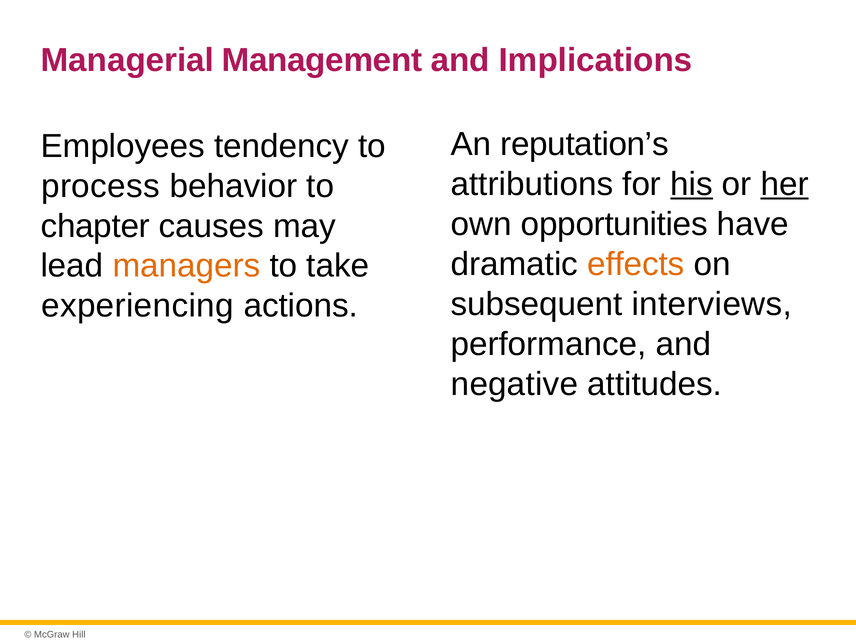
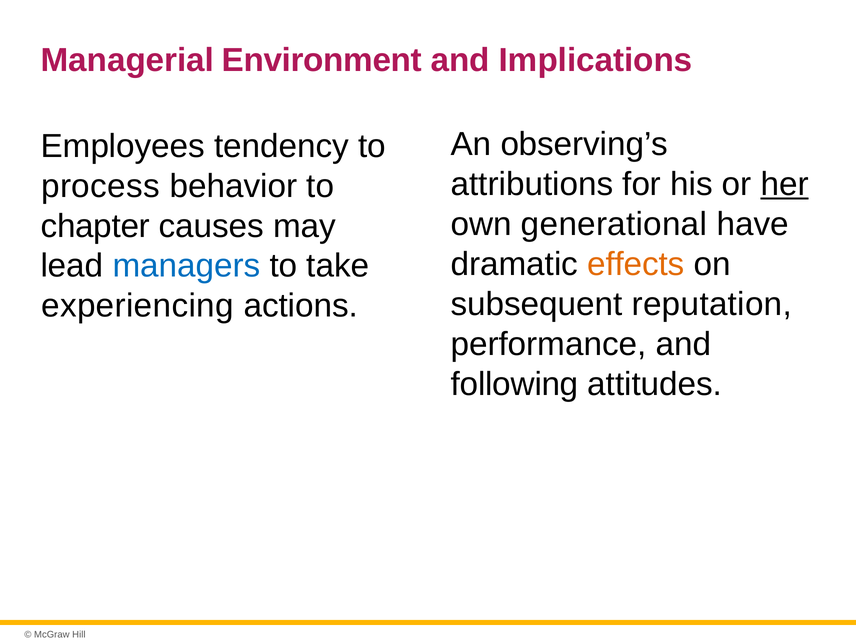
Management: Management -> Environment
reputation’s: reputation’s -> observing’s
his underline: present -> none
opportunities: opportunities -> generational
managers colour: orange -> blue
interviews: interviews -> reputation
negative: negative -> following
